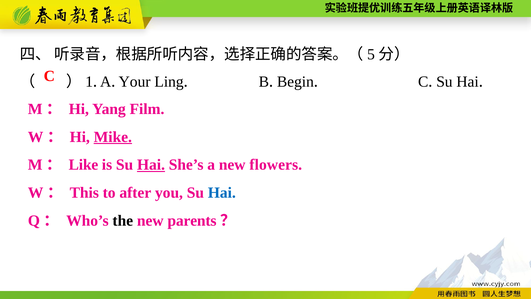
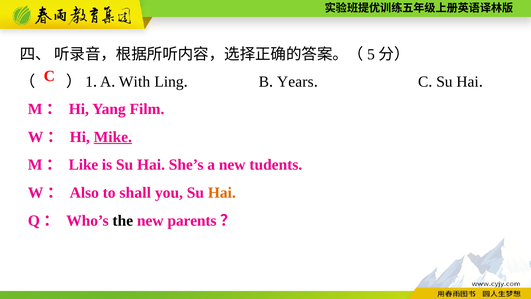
Your: Your -> With
Begin: Begin -> Years
Hai at (151, 165) underline: present -> none
flowers: flowers -> tudents
This: This -> Also
after: after -> shall
Hai at (222, 193) colour: blue -> orange
